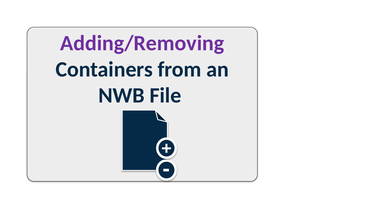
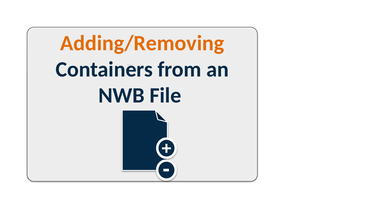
Adding/Removing colour: purple -> orange
